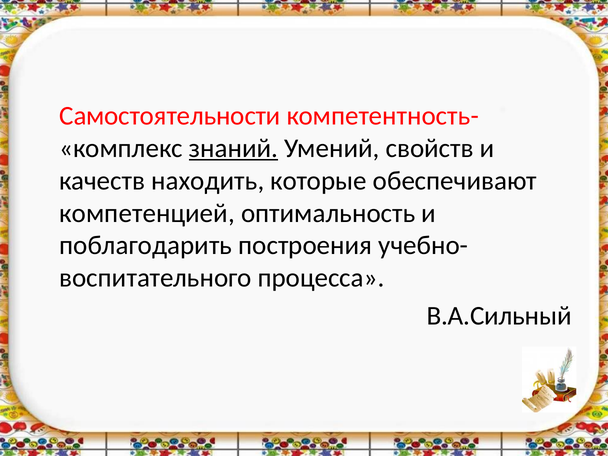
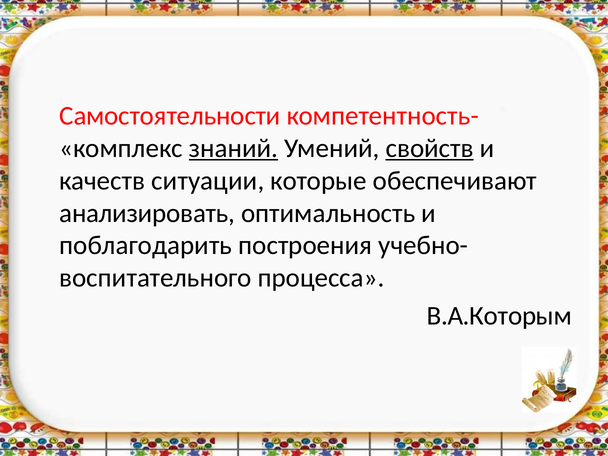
свойств underline: none -> present
находить: находить -> ситуации
компетенцией: компетенцией -> анализировать
В.А.Сильный: В.А.Сильный -> В.А.Которым
